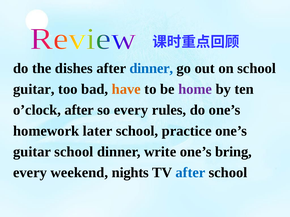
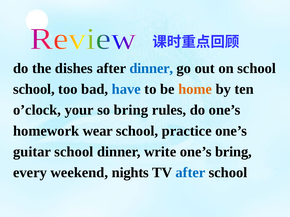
guitar at (34, 89): guitar -> school
have colour: orange -> blue
home colour: purple -> orange
o’clock after: after -> your
so every: every -> bring
later: later -> wear
